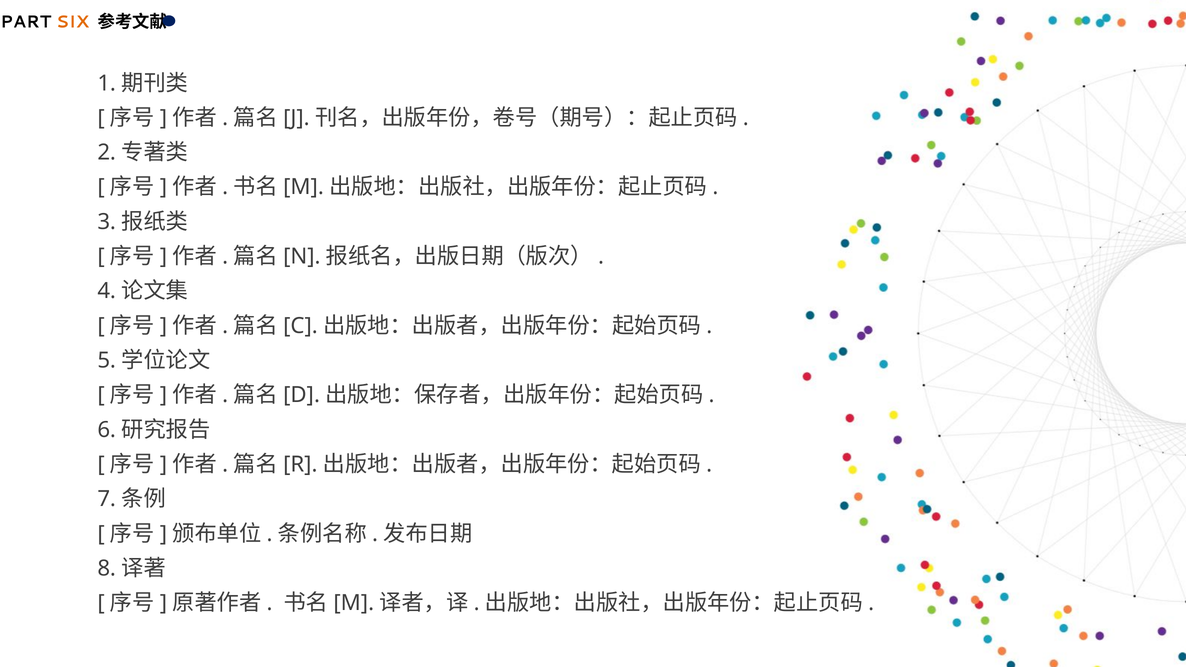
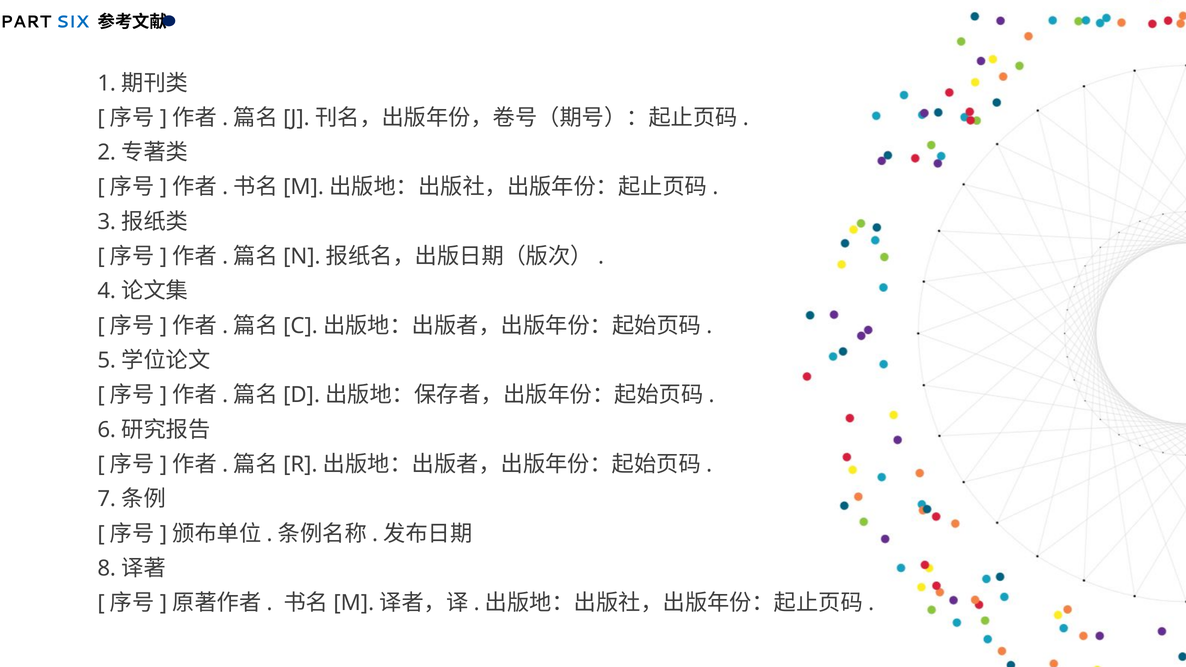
SIX colour: orange -> blue
